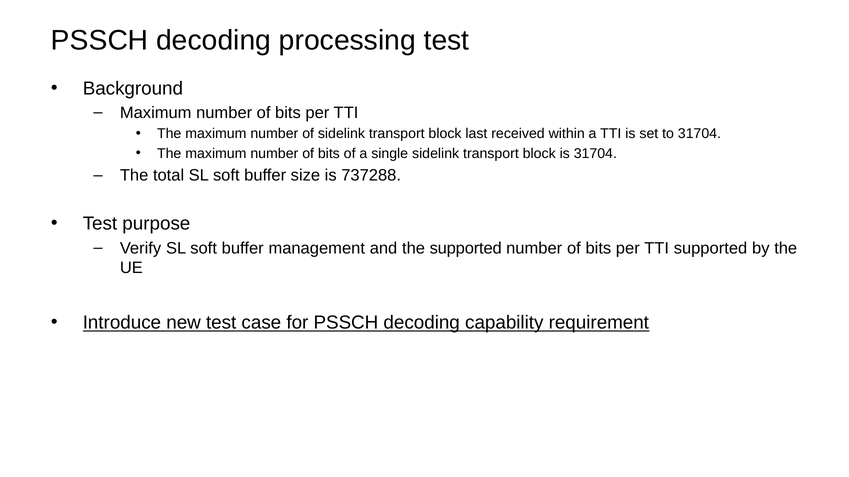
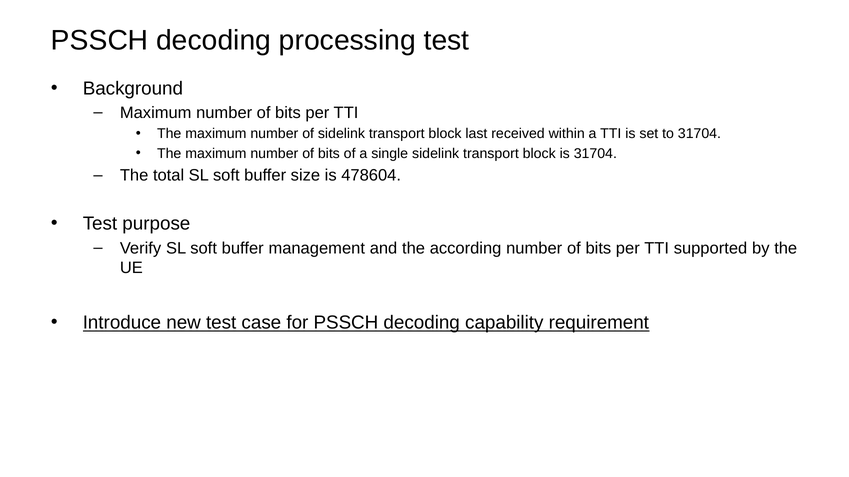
737288: 737288 -> 478604
the supported: supported -> according
